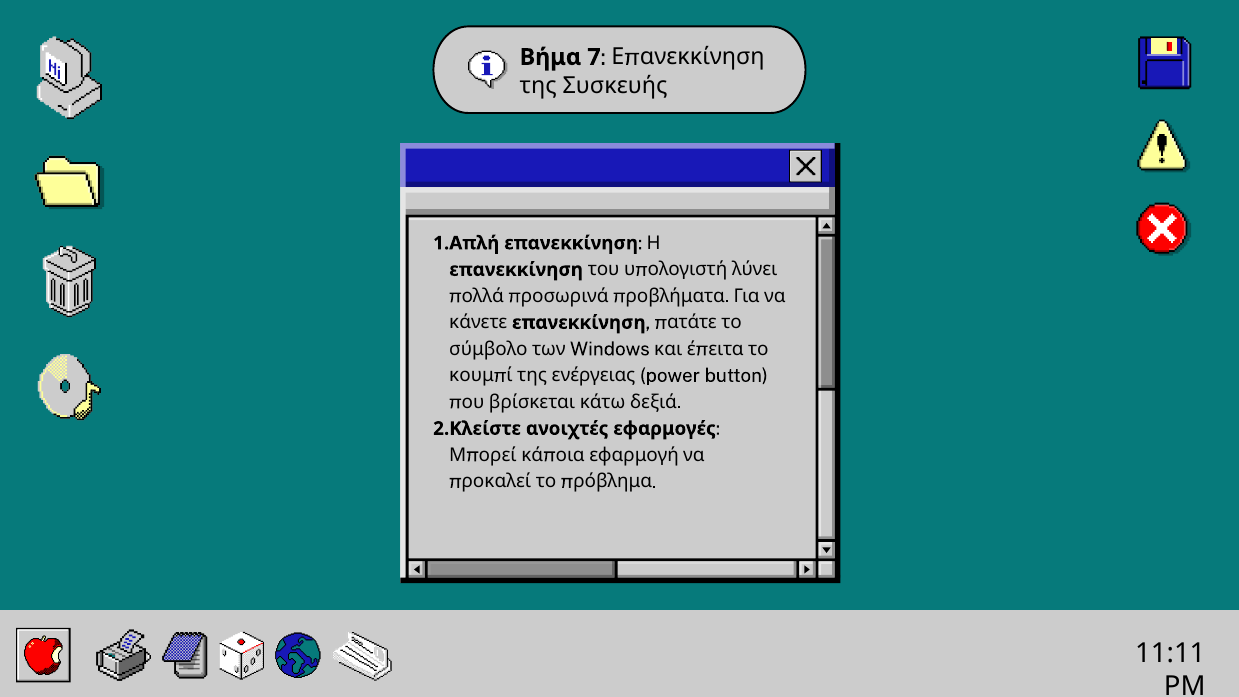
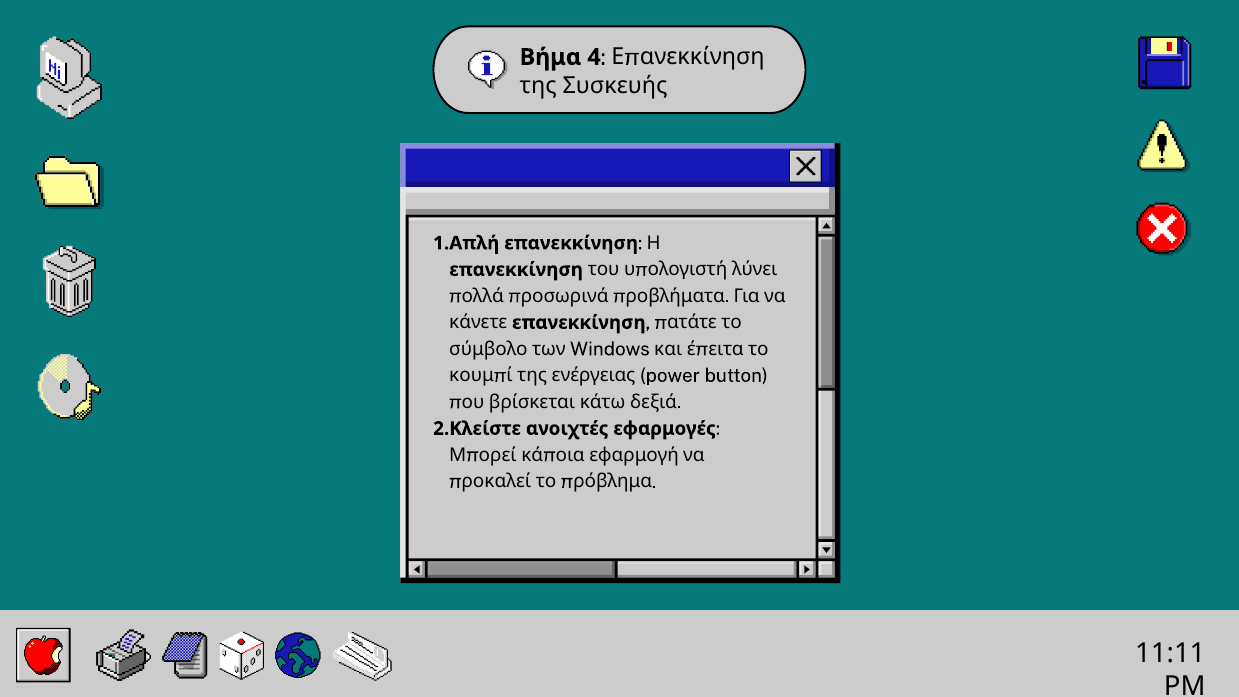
7: 7 -> 4
